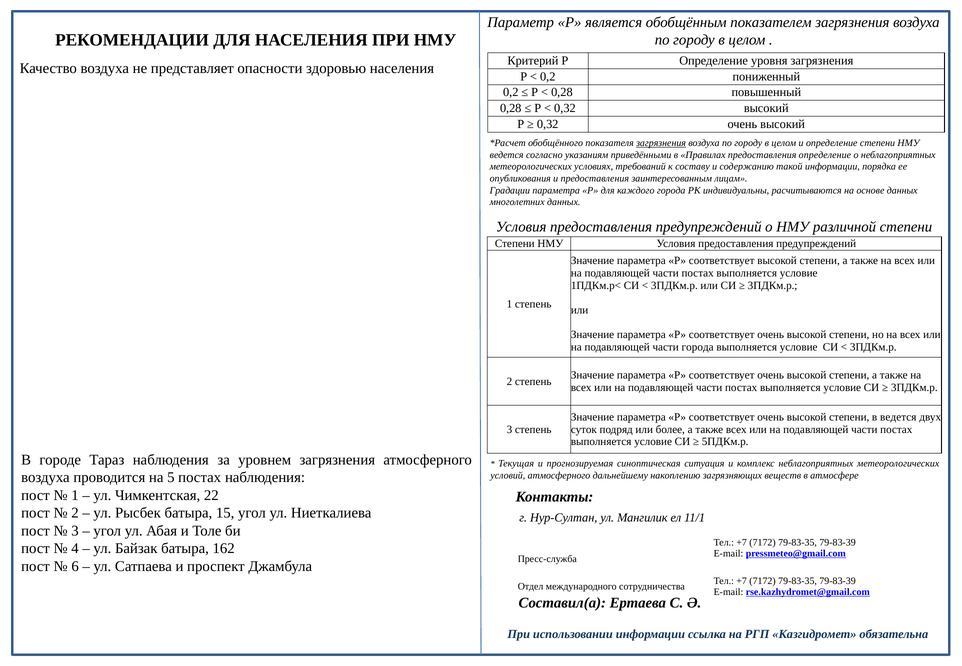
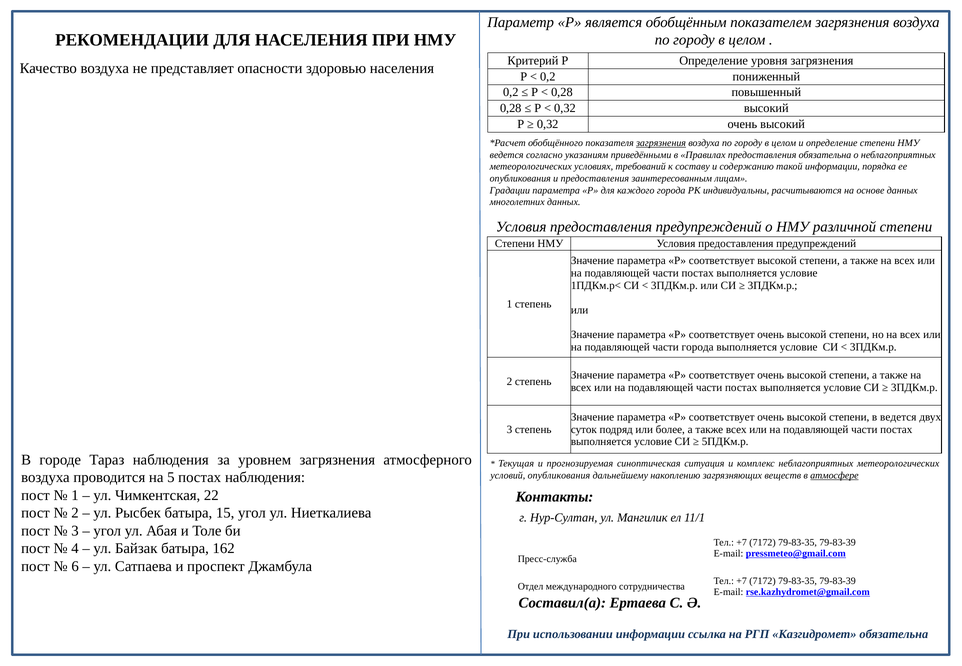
предоставления определение: определение -> обязательна
условий атмосферного: атмосферного -> опубликования
атмосфере underline: none -> present
